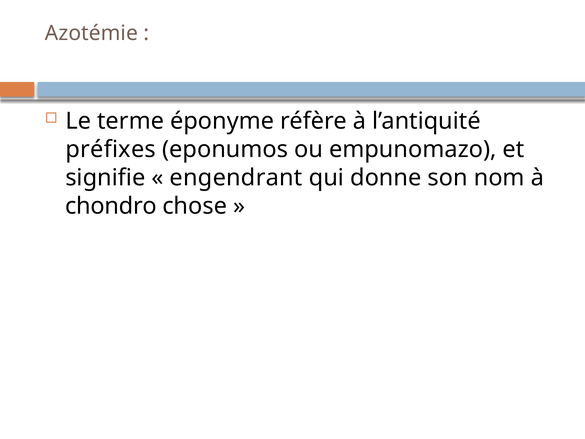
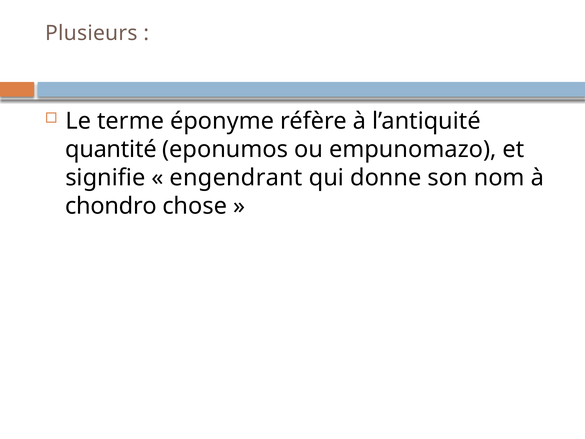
Azotémie: Azotémie -> Plusieurs
préfixes: préfixes -> quantité
